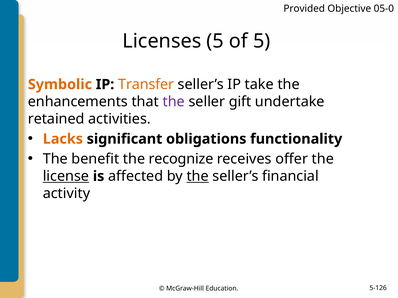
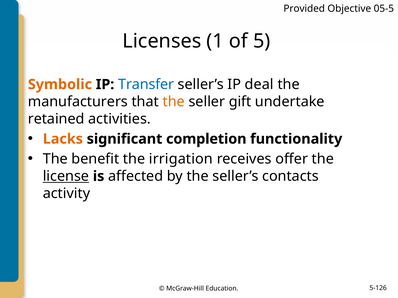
05-0: 05-0 -> 05-5
Licenses 5: 5 -> 1
Transfer colour: orange -> blue
take: take -> deal
enhancements: enhancements -> manufacturers
the at (174, 102) colour: purple -> orange
obligations: obligations -> completion
recognize: recognize -> irrigation
the at (198, 177) underline: present -> none
financial: financial -> contacts
